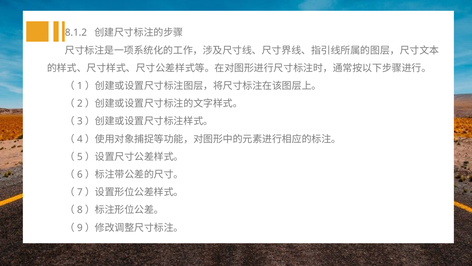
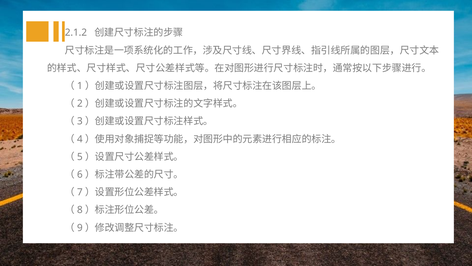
8.1.2: 8.1.2 -> 2.1.2
